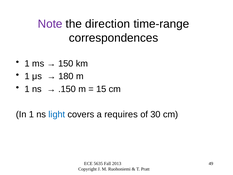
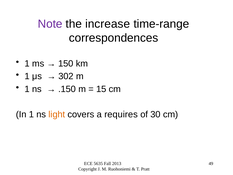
direction: direction -> increase
180: 180 -> 302
light colour: blue -> orange
